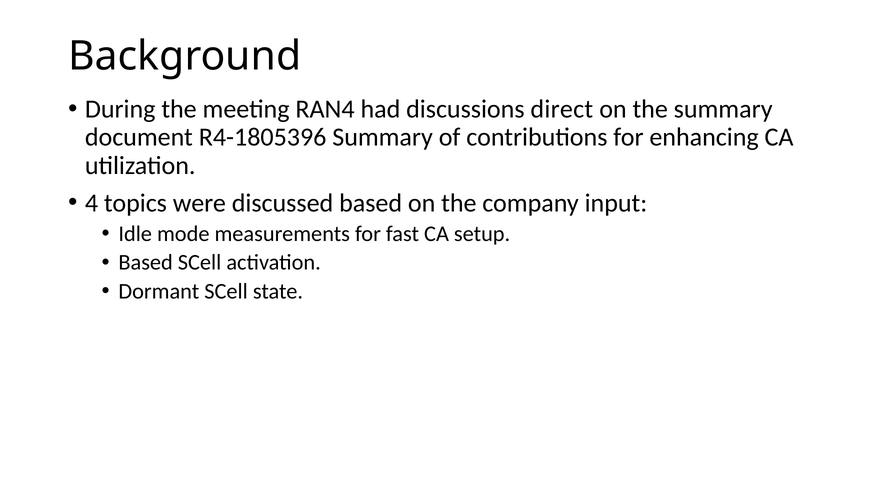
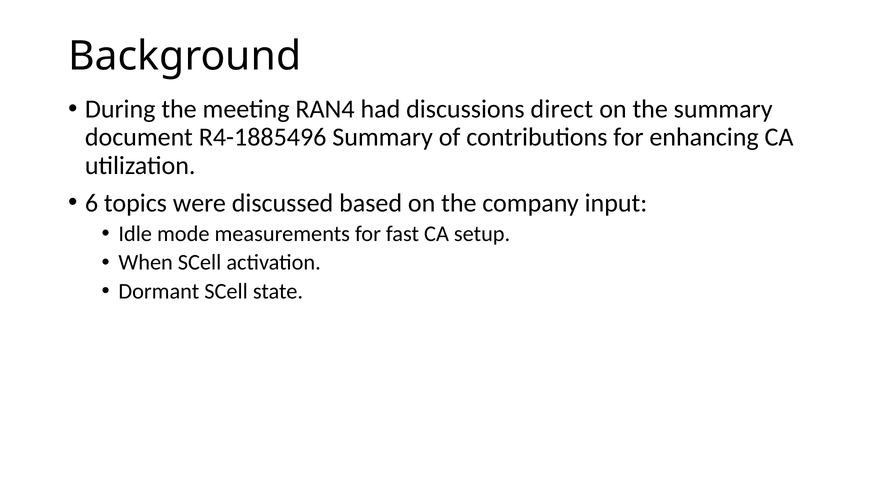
R4-1805396: R4-1805396 -> R4-1885496
4: 4 -> 6
Based at (146, 262): Based -> When
